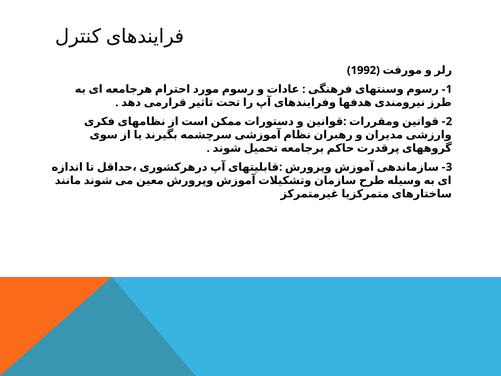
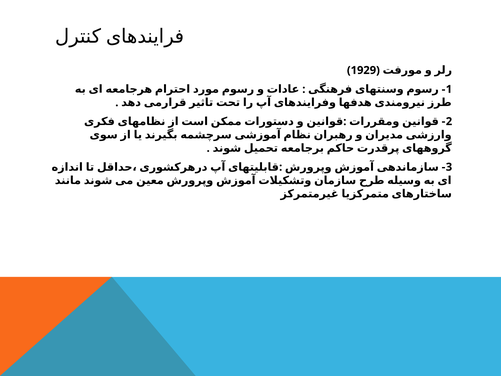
1992: 1992 -> 1929
